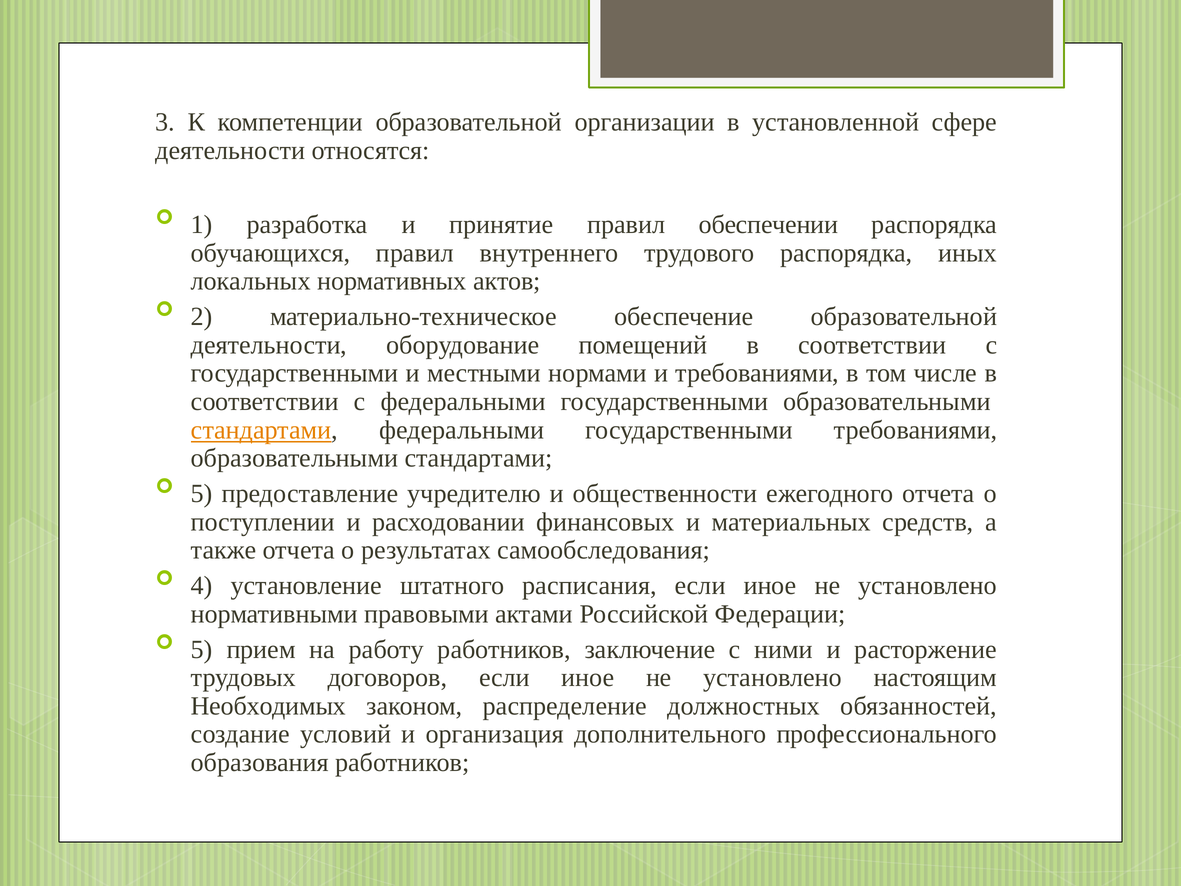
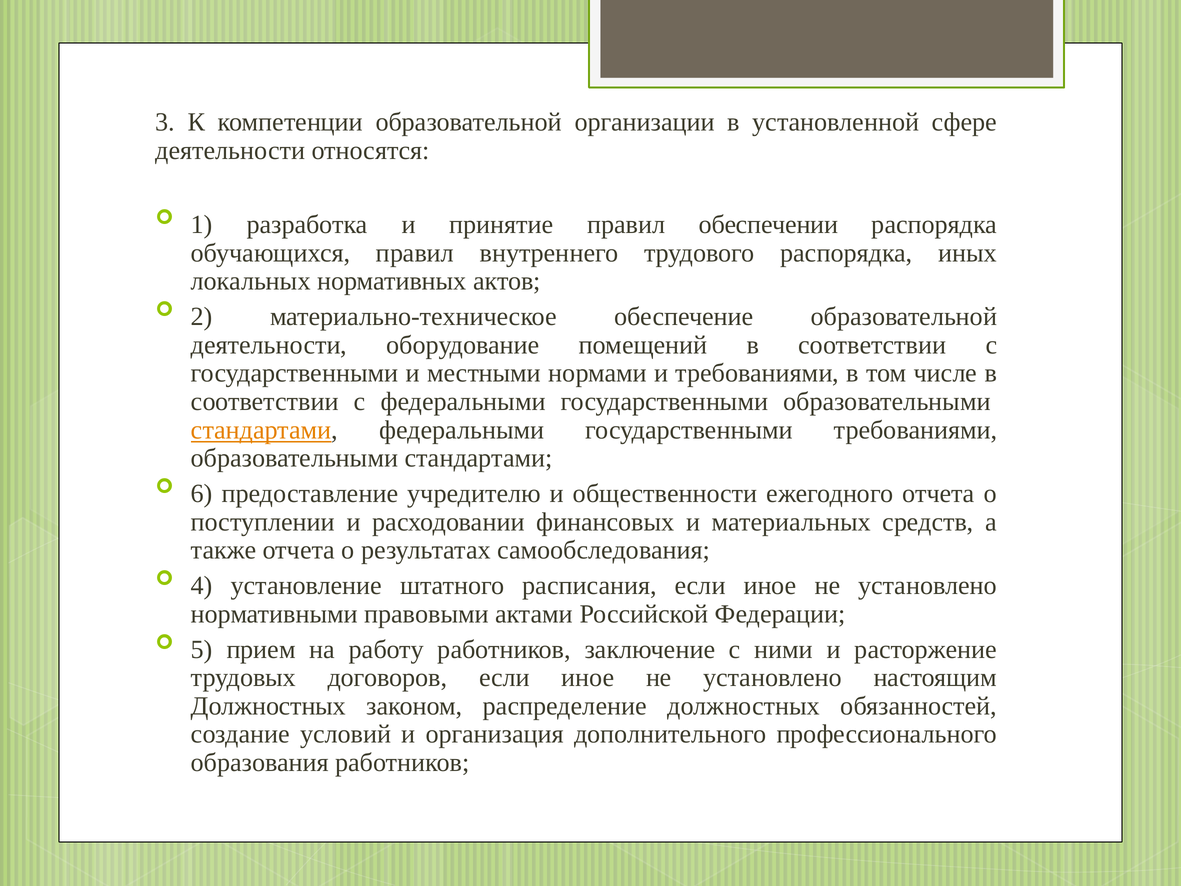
5 at (202, 493): 5 -> 6
Необходимых at (268, 706): Необходимых -> Должностных
